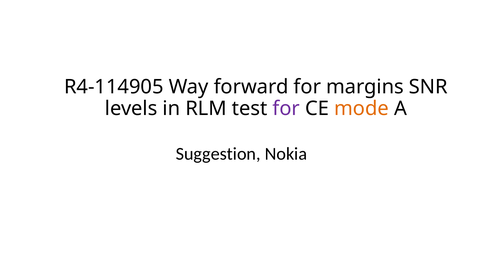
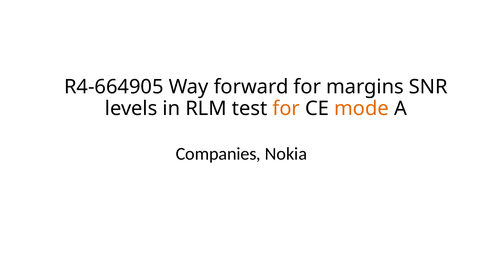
R4-114905: R4-114905 -> R4-664905
for at (286, 109) colour: purple -> orange
Suggestion: Suggestion -> Companies
